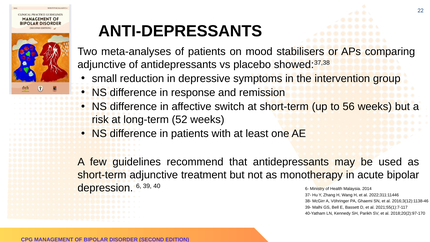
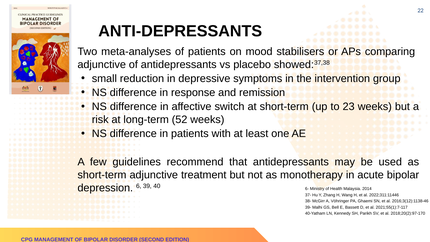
56: 56 -> 23
